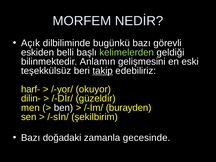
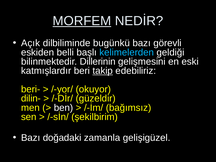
MORFEM underline: none -> present
kelimelerden colour: light green -> light blue
Anlamın: Anlamın -> Dillerinin
teşekkülsüz: teşekkülsüz -> katmışlardır
harf-: harf- -> beri-
burayden: burayden -> bağımsız
gecesinde: gecesinde -> gelişigüzel
